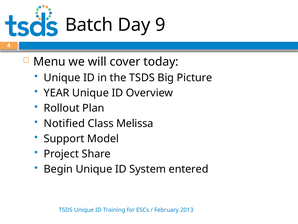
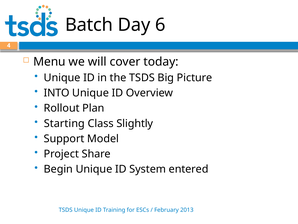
9: 9 -> 6
YEAR: YEAR -> INTO
Notified: Notified -> Starting
Melissa: Melissa -> Slightly
